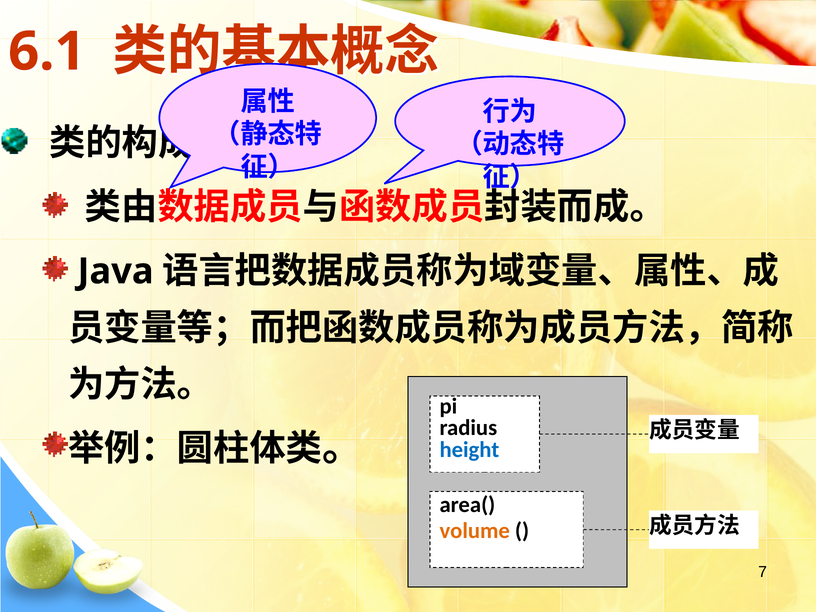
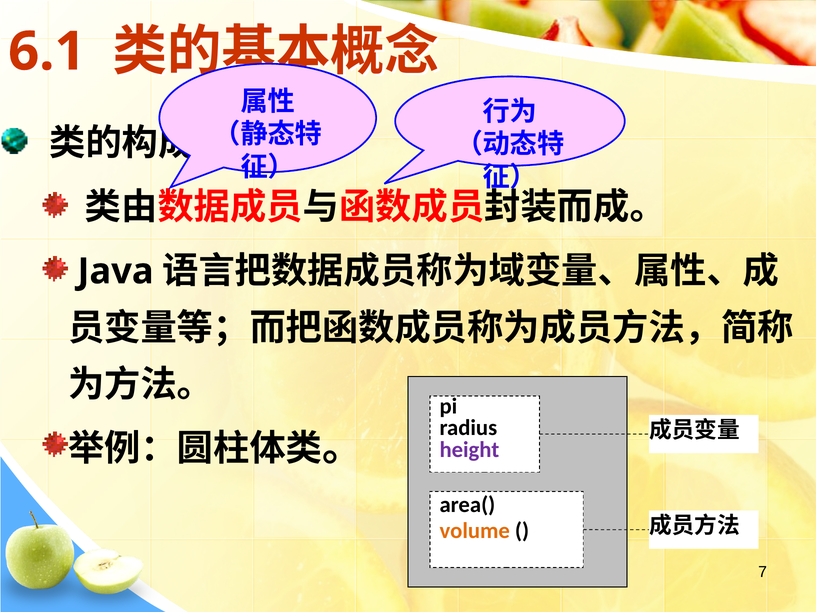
height colour: blue -> purple
